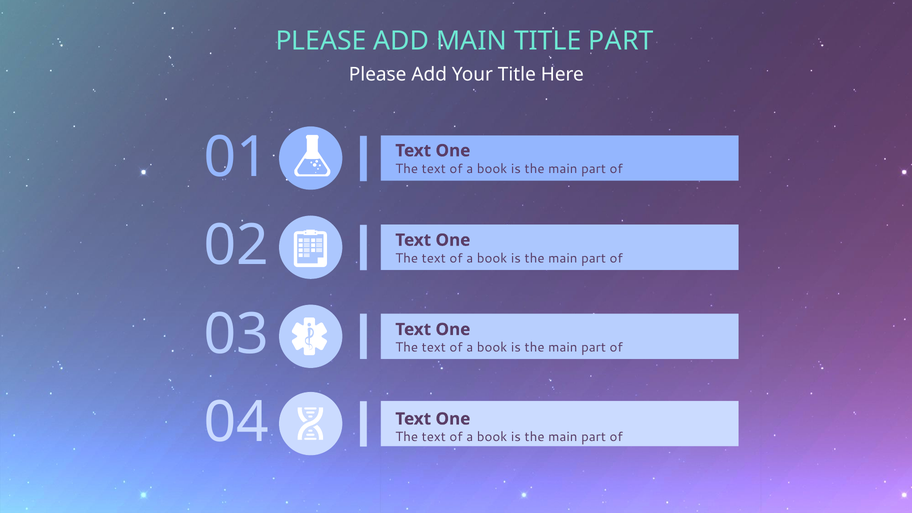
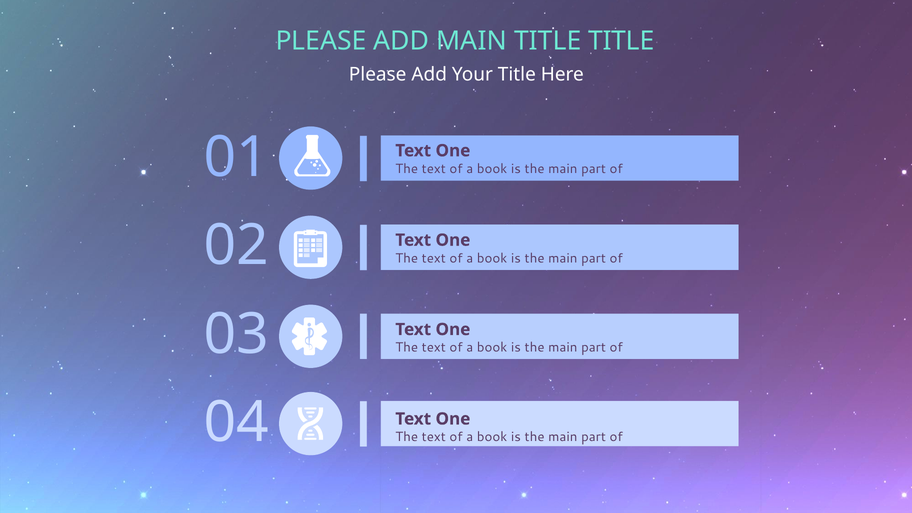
TITLE PART: PART -> TITLE
